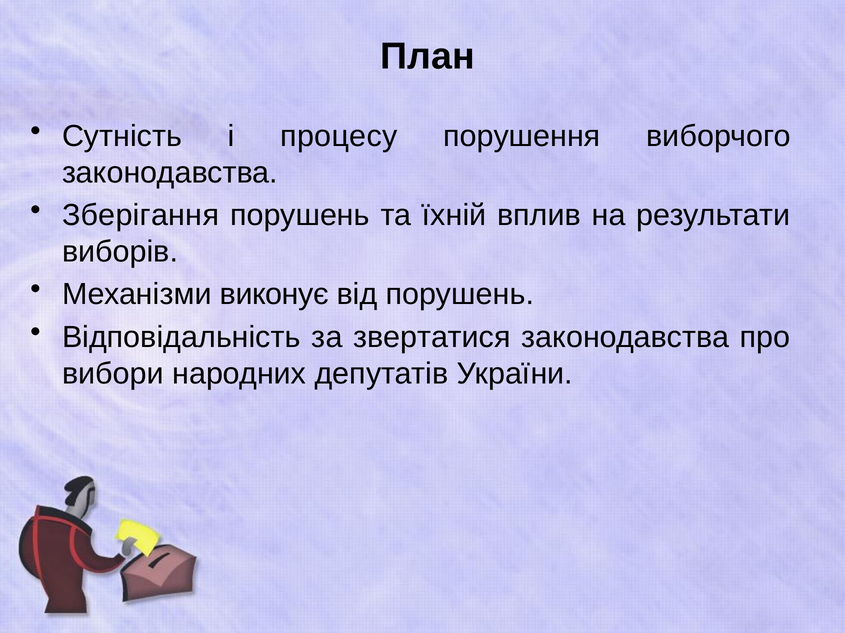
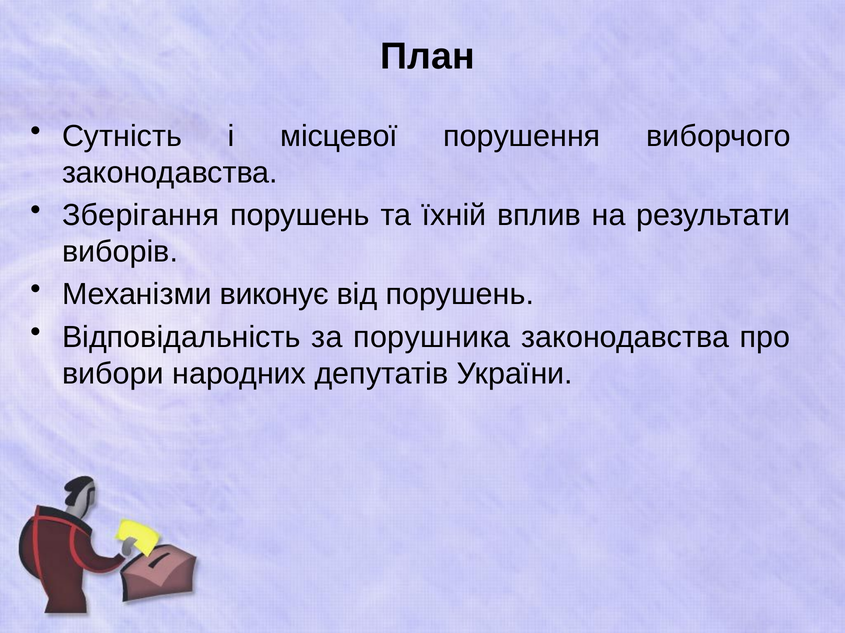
процесу: процесу -> місцевої
звертатися: звертатися -> порушника
